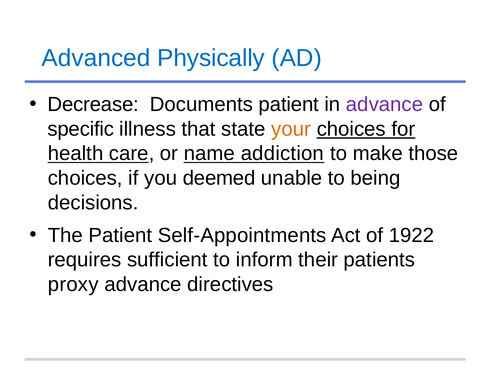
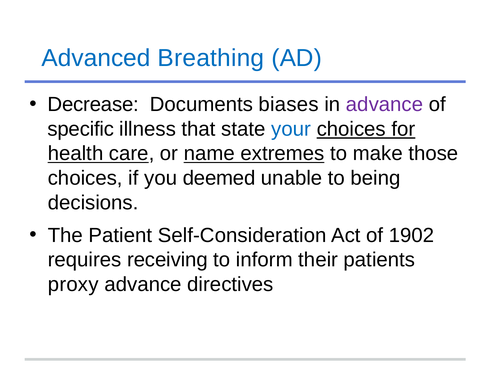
Physically: Physically -> Breathing
Documents patient: patient -> biases
your colour: orange -> blue
addiction: addiction -> extremes
Self-Appointments: Self-Appointments -> Self-Consideration
1922: 1922 -> 1902
sufficient: sufficient -> receiving
